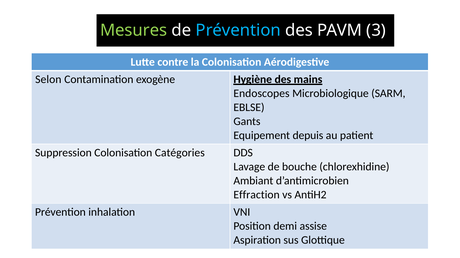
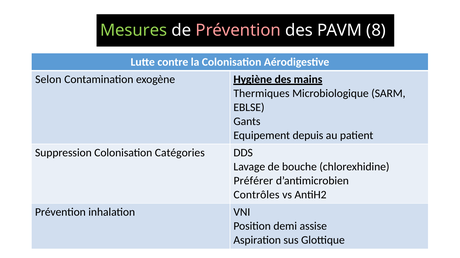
Prévention at (238, 30) colour: light blue -> pink
3: 3 -> 8
Endoscopes: Endoscopes -> Thermiques
Ambiant: Ambiant -> Préférer
Effraction: Effraction -> Contrôles
